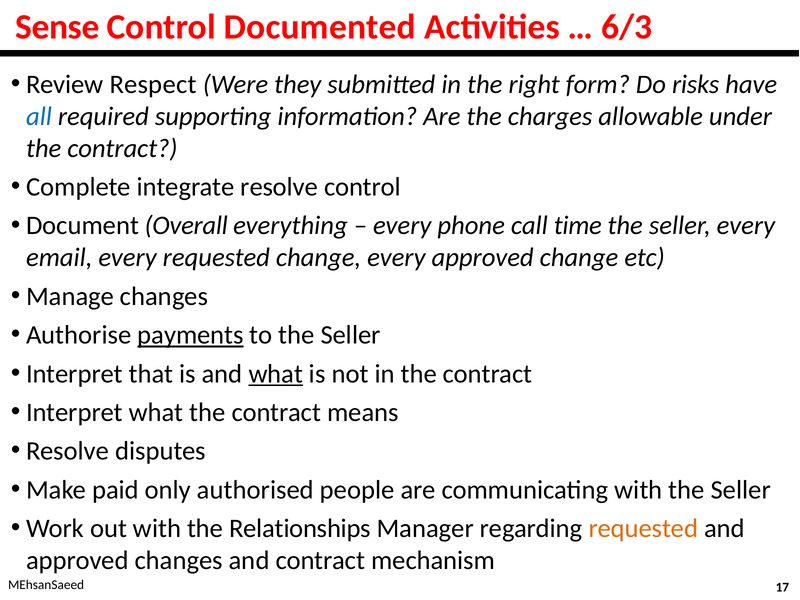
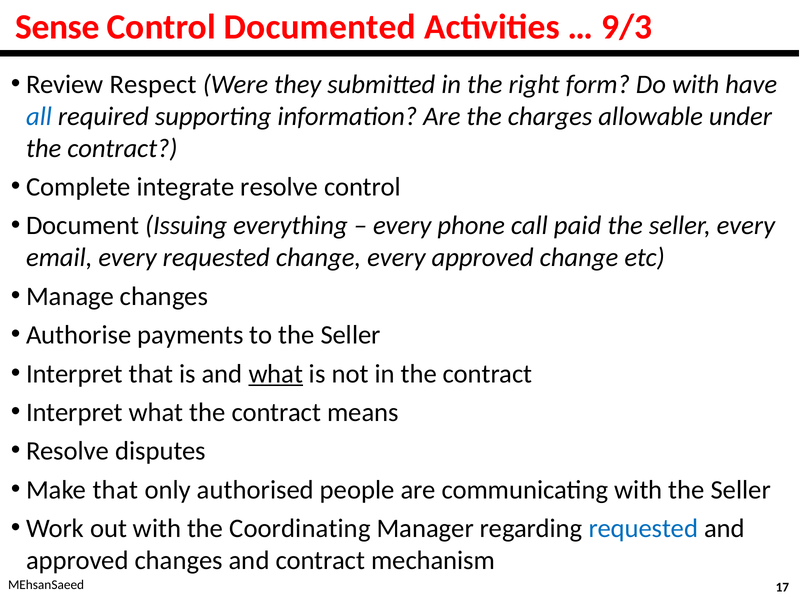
6/3: 6/3 -> 9/3
Do risks: risks -> with
Overall: Overall -> Issuing
time: time -> paid
payments underline: present -> none
Make paid: paid -> that
Relationships: Relationships -> Coordinating
requested at (643, 528) colour: orange -> blue
